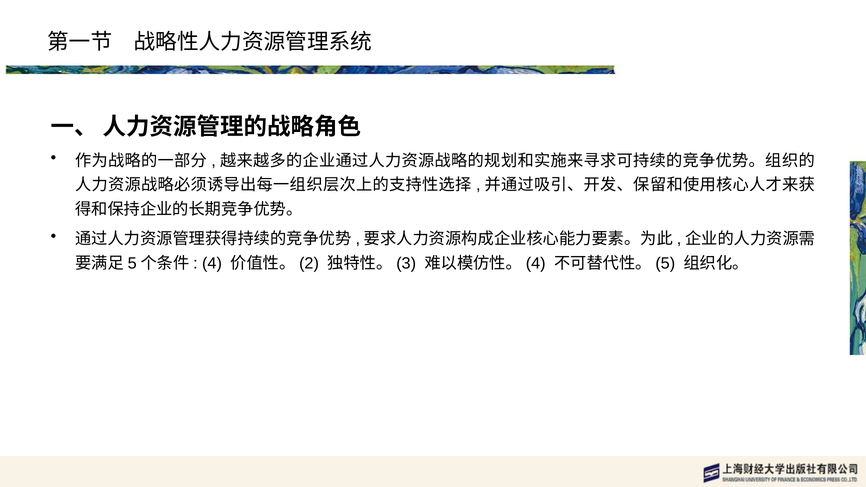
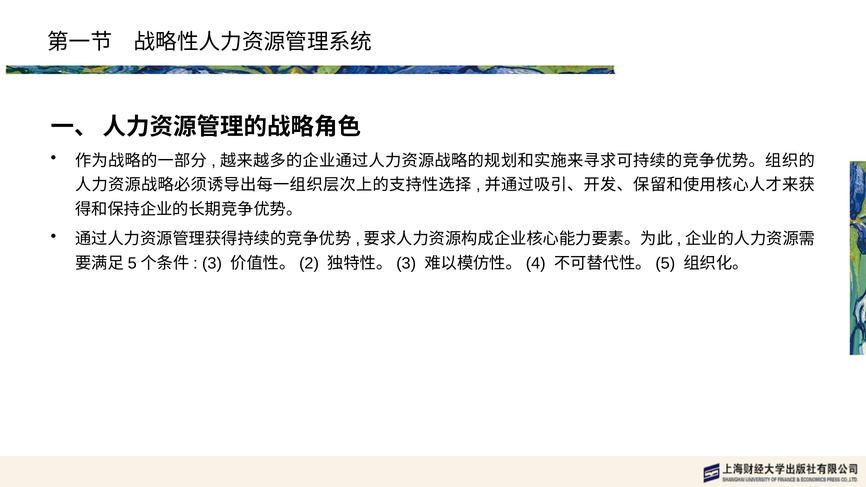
4: 4 -> 3
